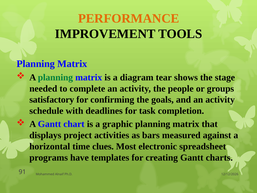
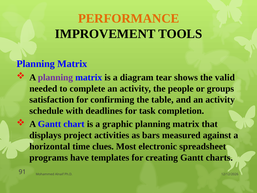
planning at (55, 77) colour: green -> purple
stage: stage -> valid
satisfactory: satisfactory -> satisfaction
goals: goals -> table
